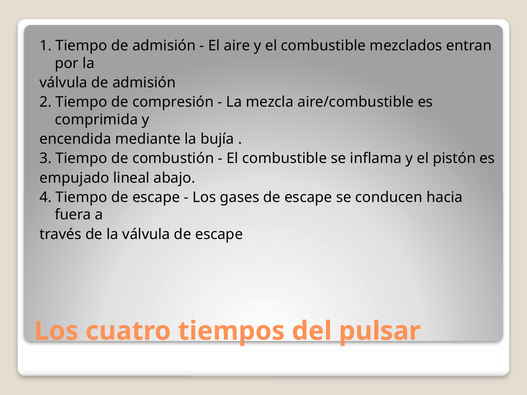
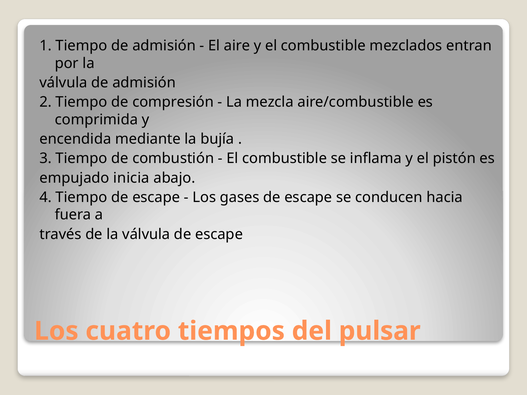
lineal: lineal -> inicia
